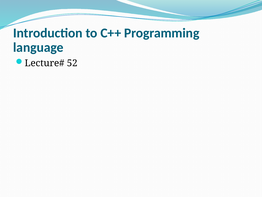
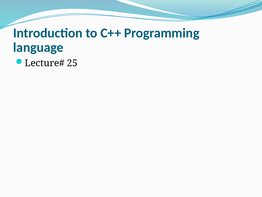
52: 52 -> 25
